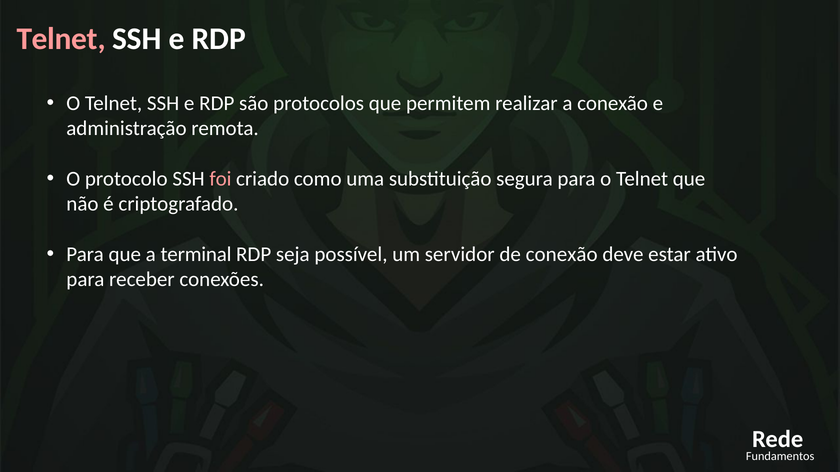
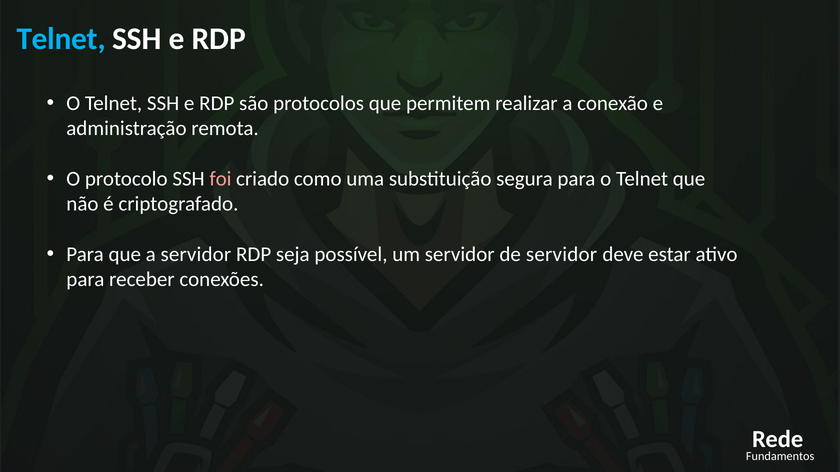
Telnet at (61, 39) colour: pink -> light blue
a terminal: terminal -> servidor
de conexão: conexão -> servidor
